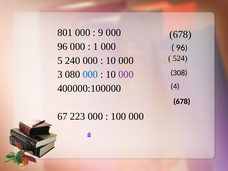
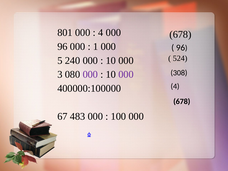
9 at (101, 33): 9 -> 4
000 at (90, 74) colour: blue -> purple
223: 223 -> 483
